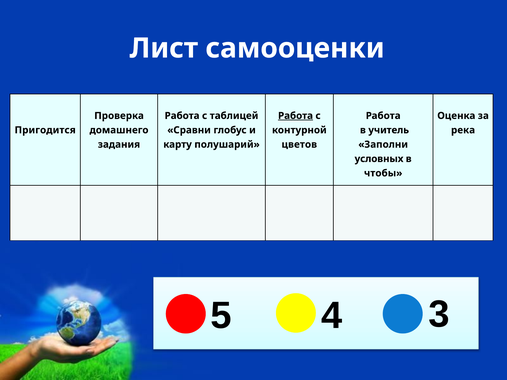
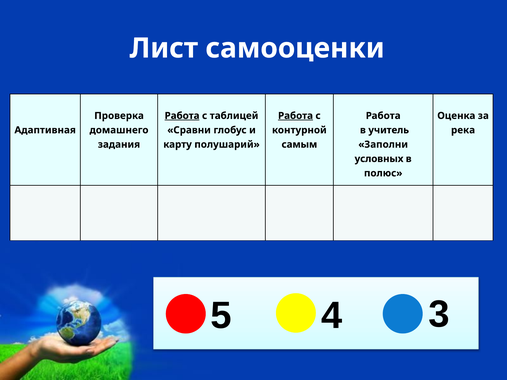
Работа at (182, 116) underline: none -> present
Пригодится: Пригодится -> Адаптивная
цветов: цветов -> самым
чтобы: чтобы -> полюс
